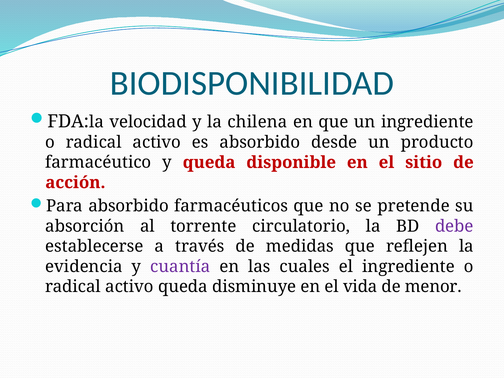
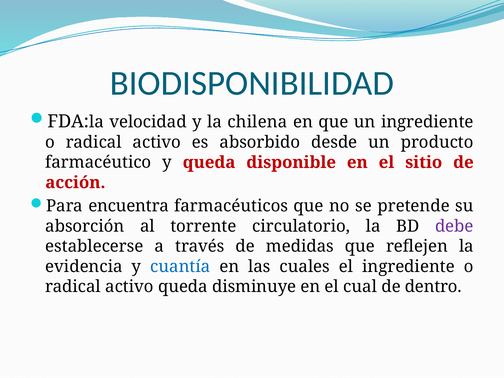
Para absorbido: absorbido -> encuentra
cuantía colour: purple -> blue
vida: vida -> cual
menor: menor -> dentro
